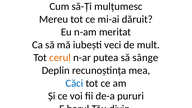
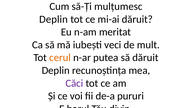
Mereu at (54, 19): Mereu -> Deplin
să sânge: sânge -> dăruit
Căci colour: blue -> purple
